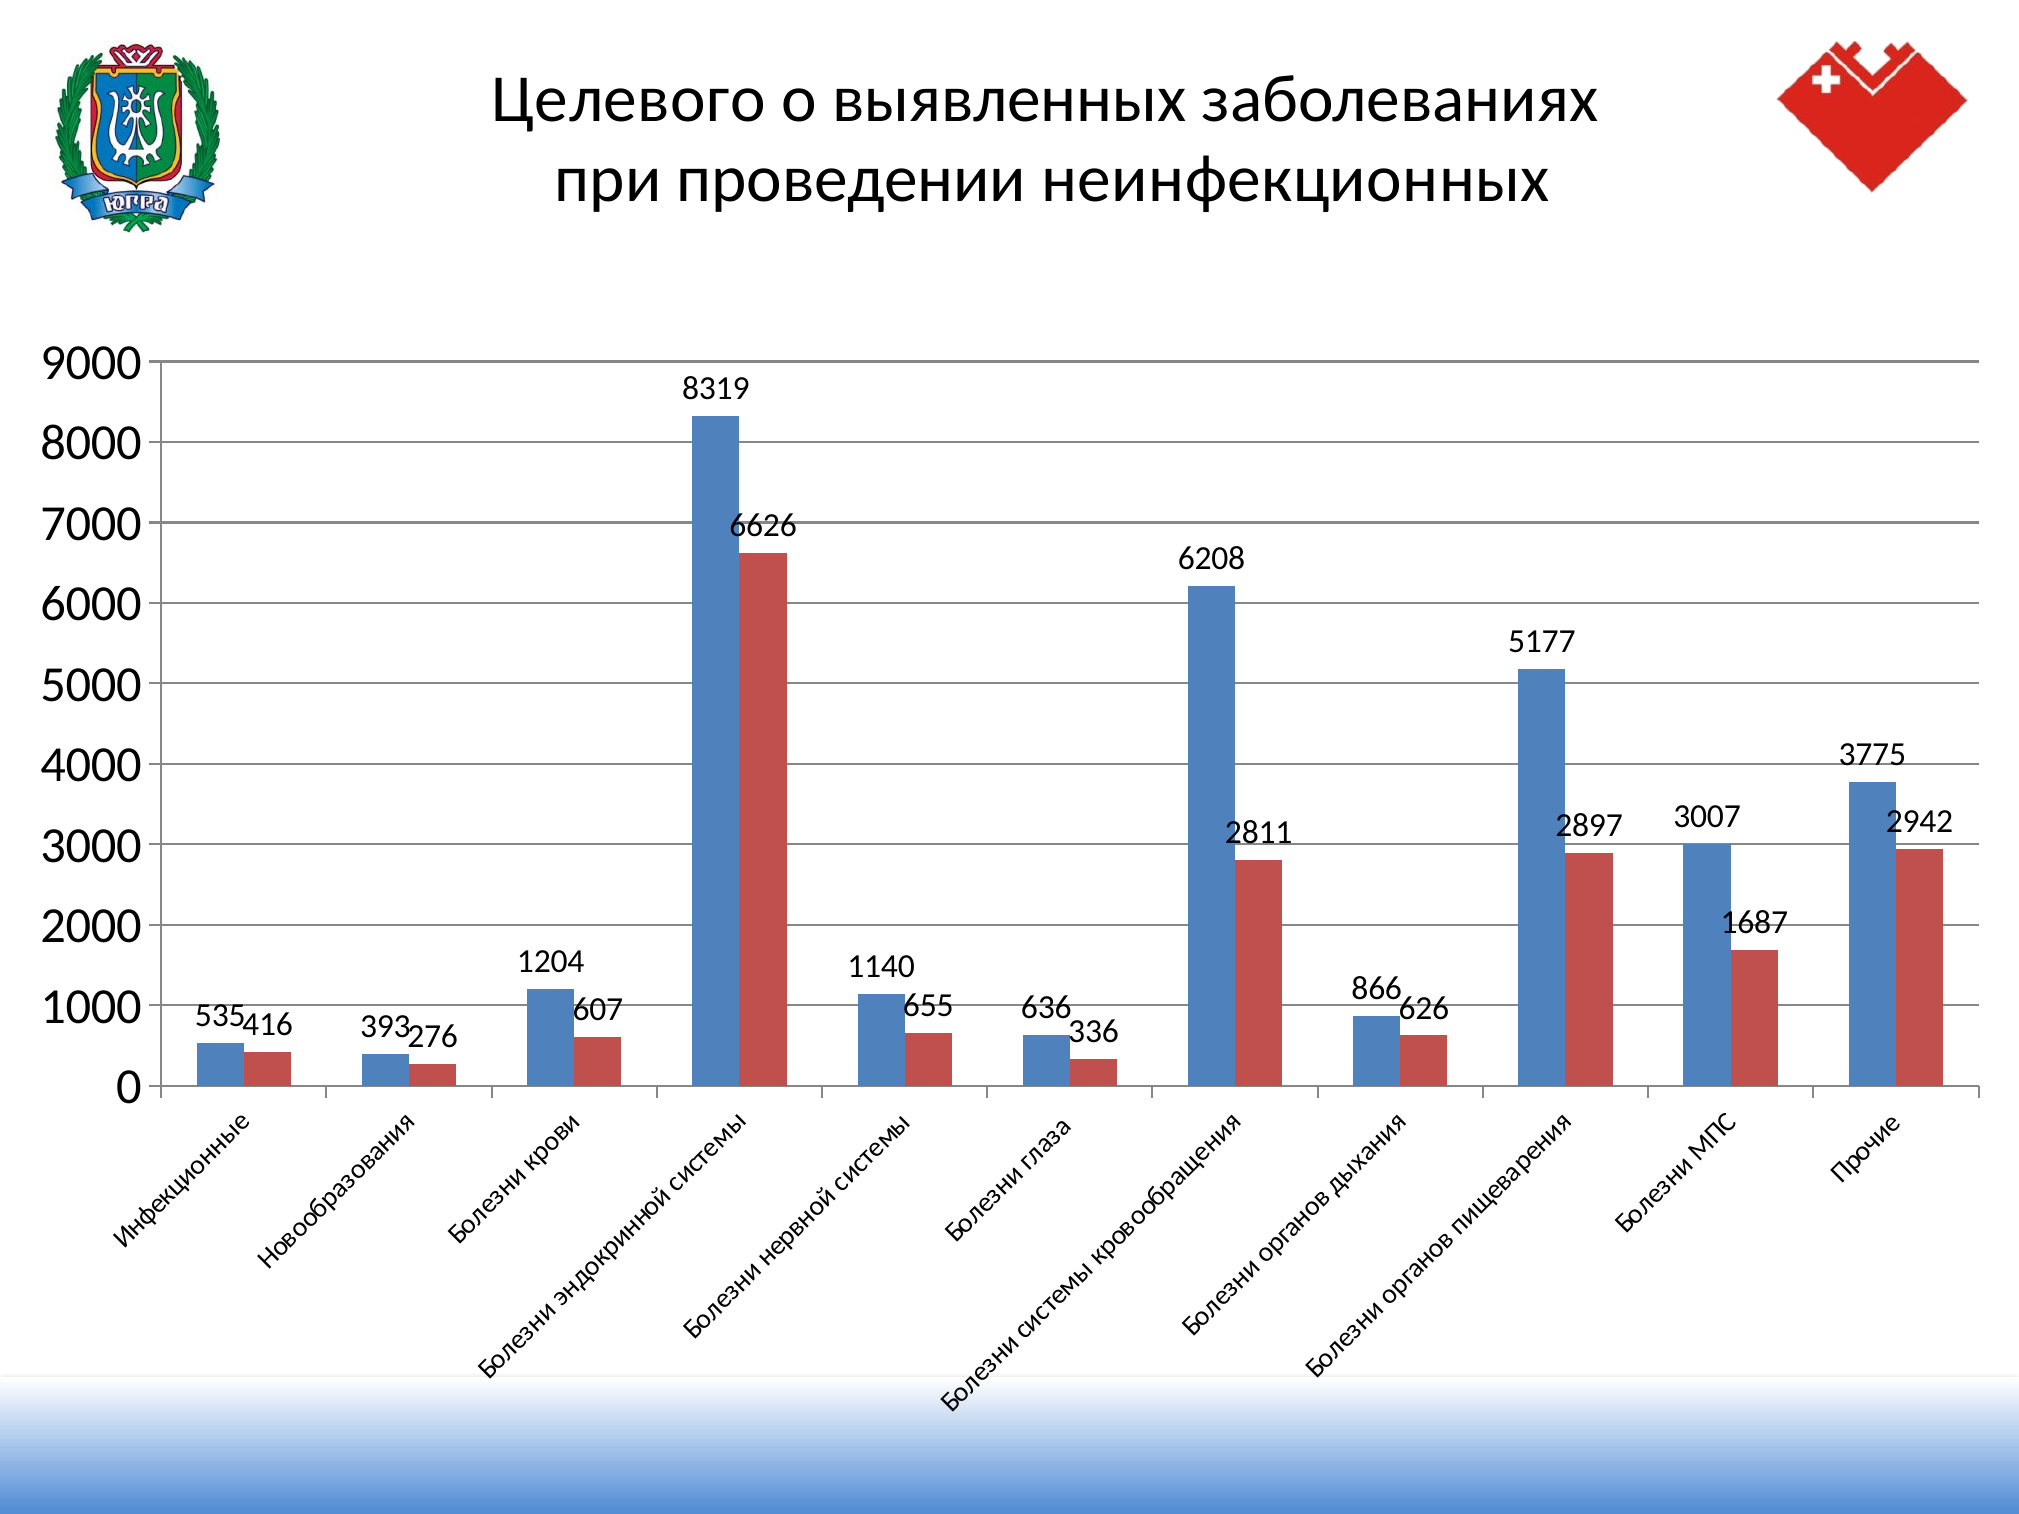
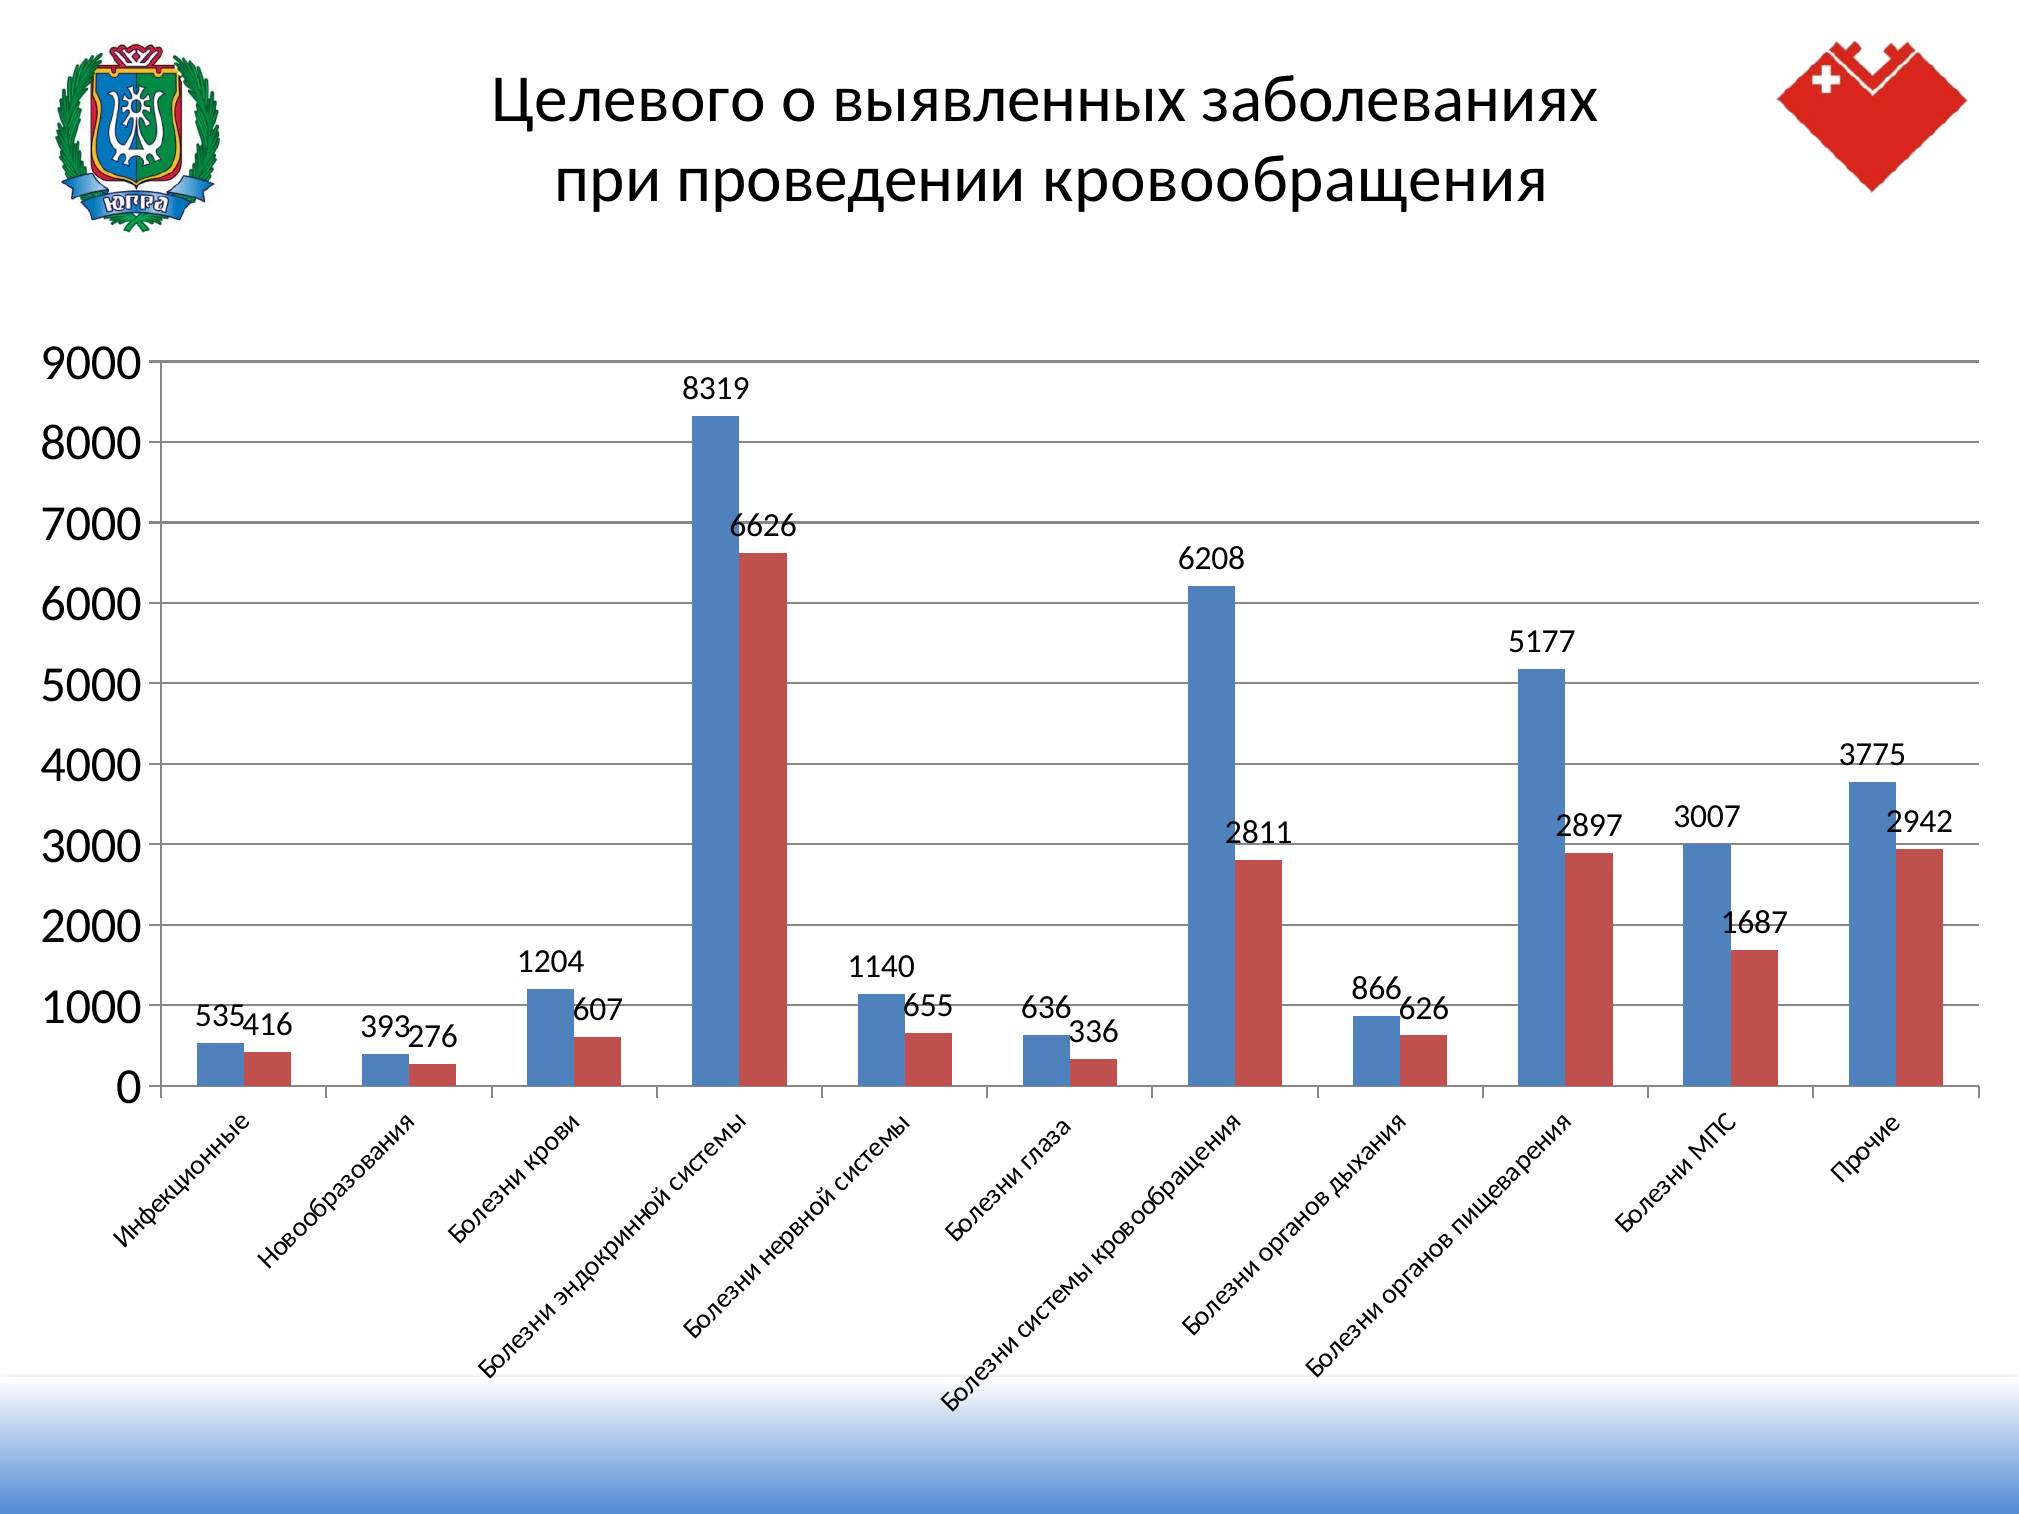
неинфекционных: неинфекционных -> кровообращения
